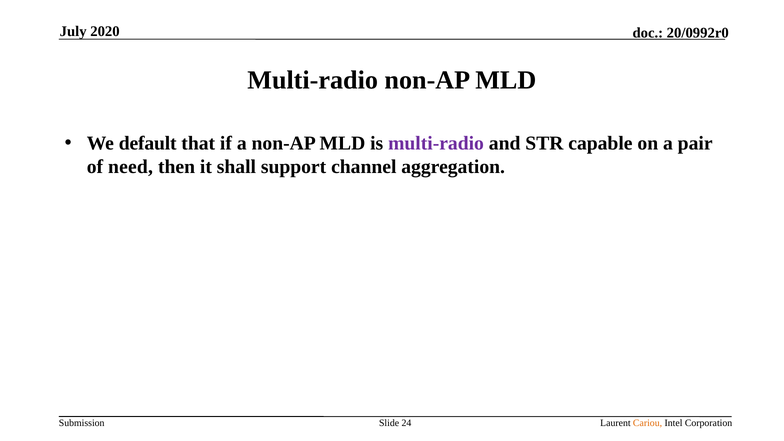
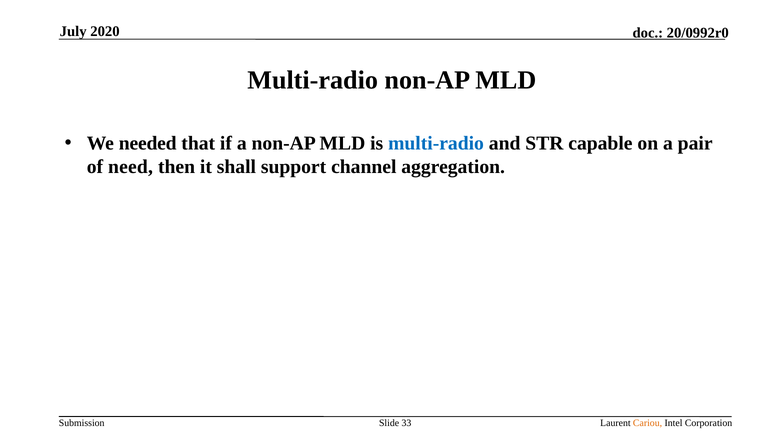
default: default -> needed
multi-radio at (436, 143) colour: purple -> blue
24: 24 -> 33
